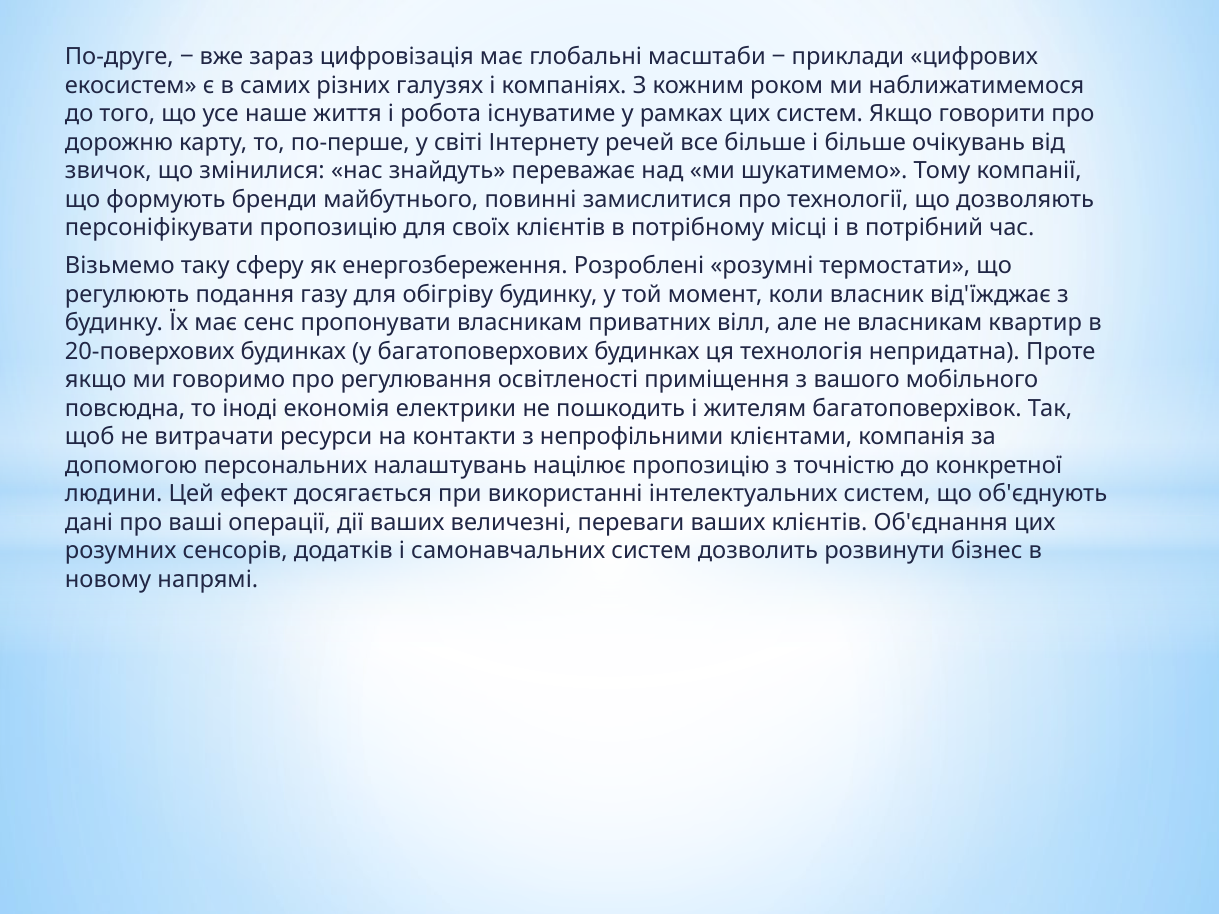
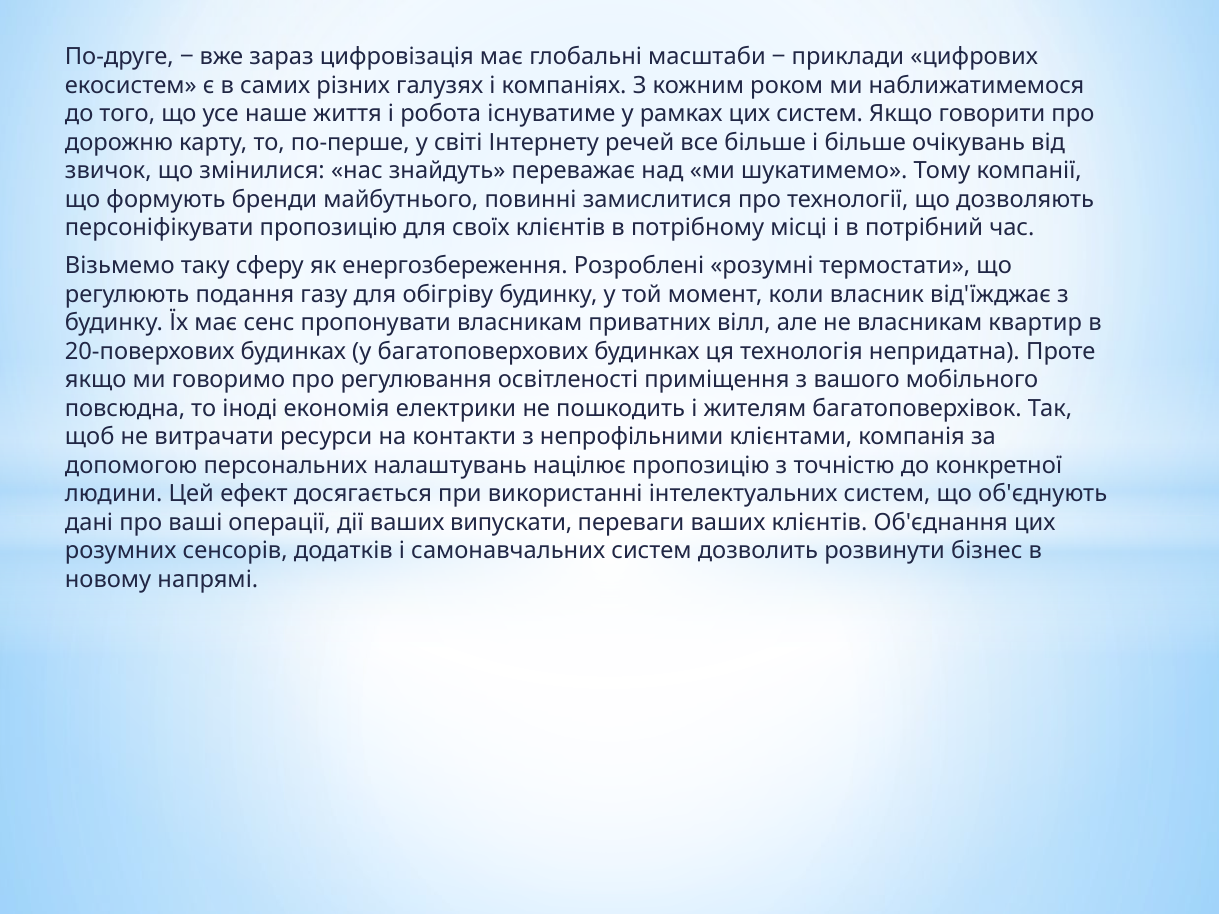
величезні: величезні -> випускати
